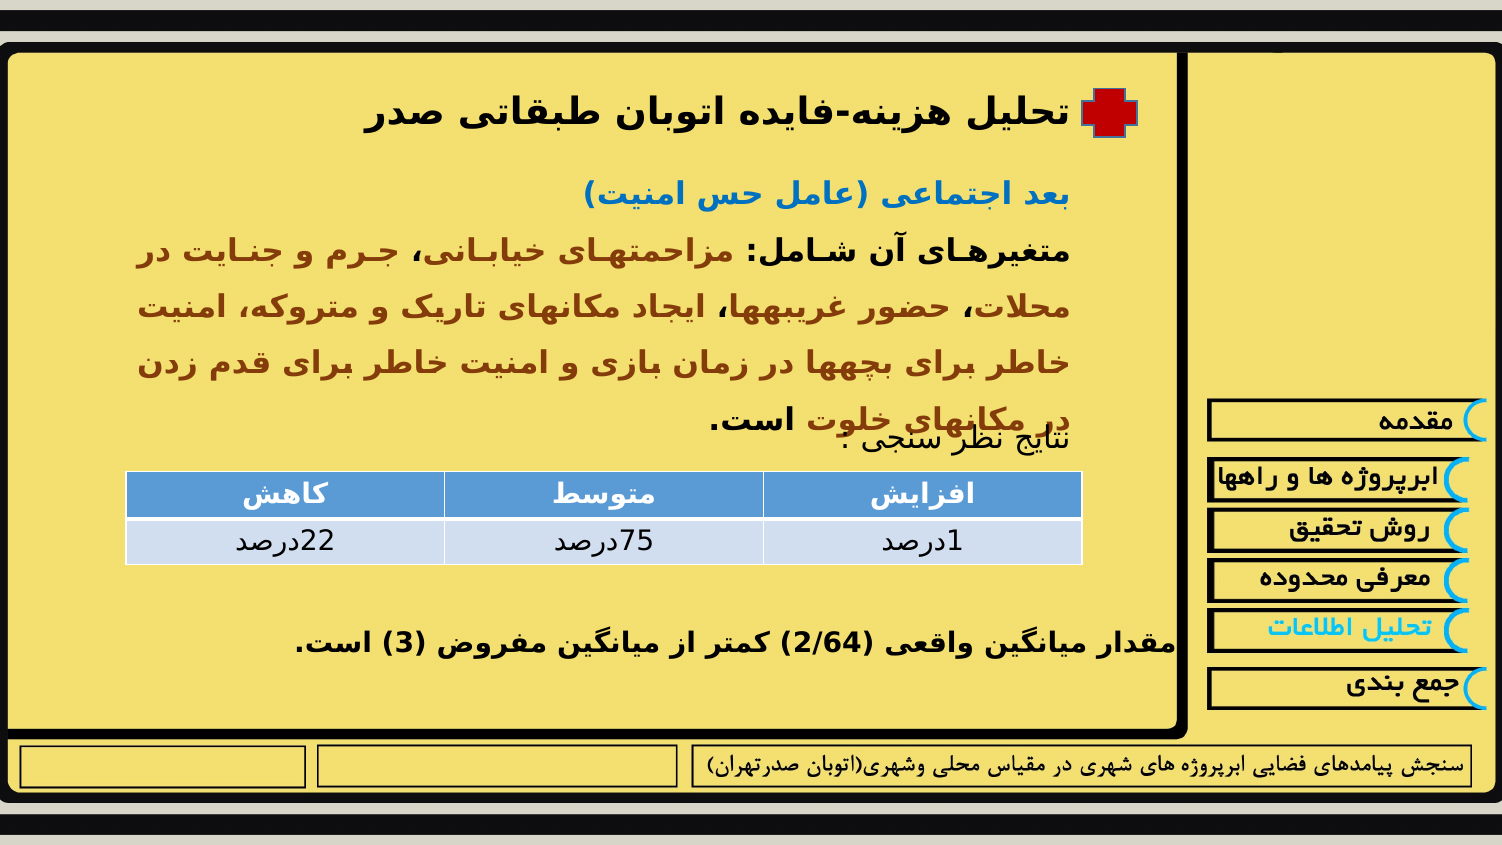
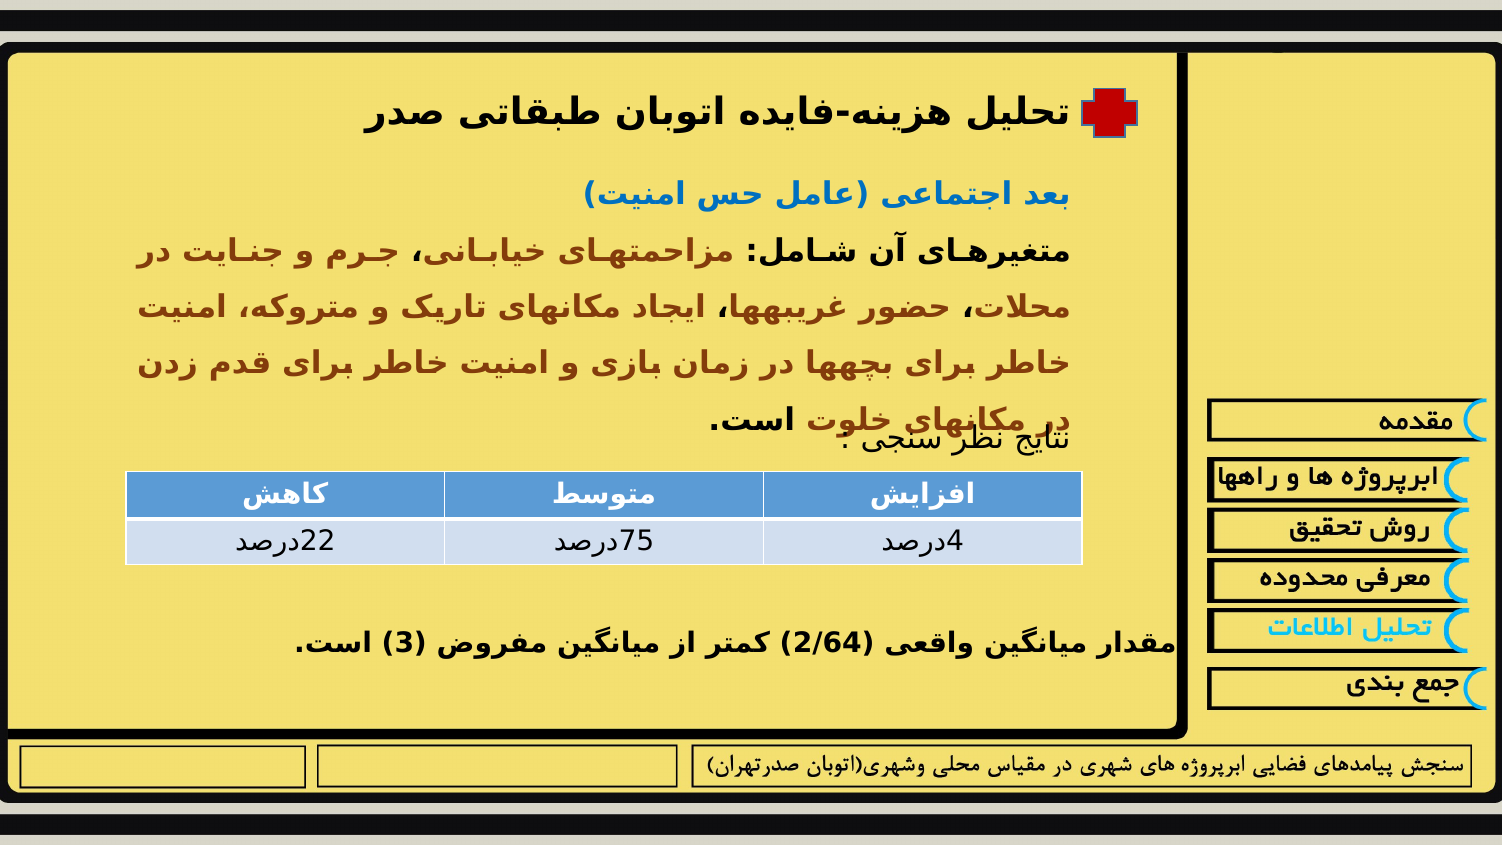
1: 1 -> 4
